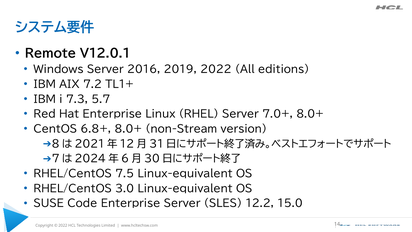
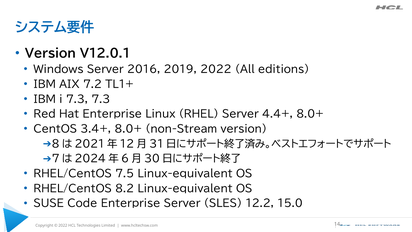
Remote at (50, 54): Remote -> Version
7.3 5.7: 5.7 -> 7.3
7.0+: 7.0+ -> 4.4+
6.8+: 6.8+ -> 3.4+
3.0: 3.0 -> 8.2
